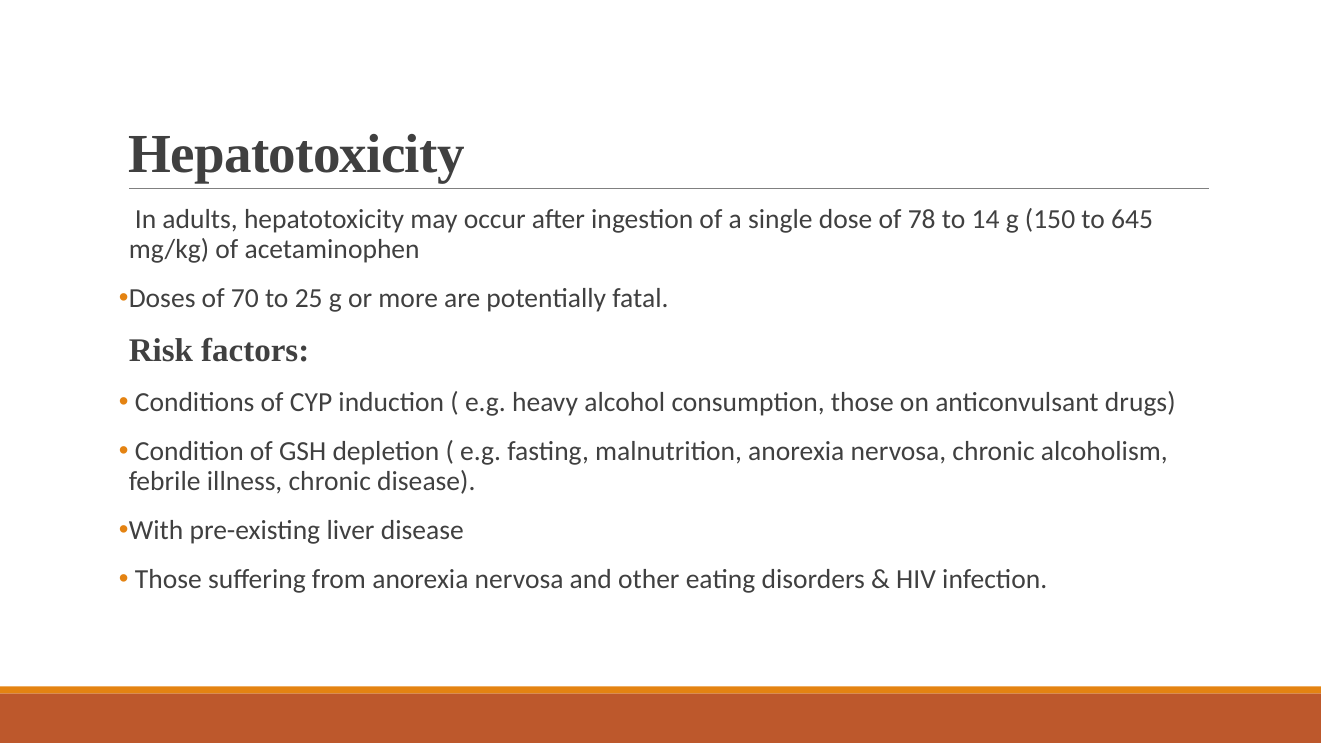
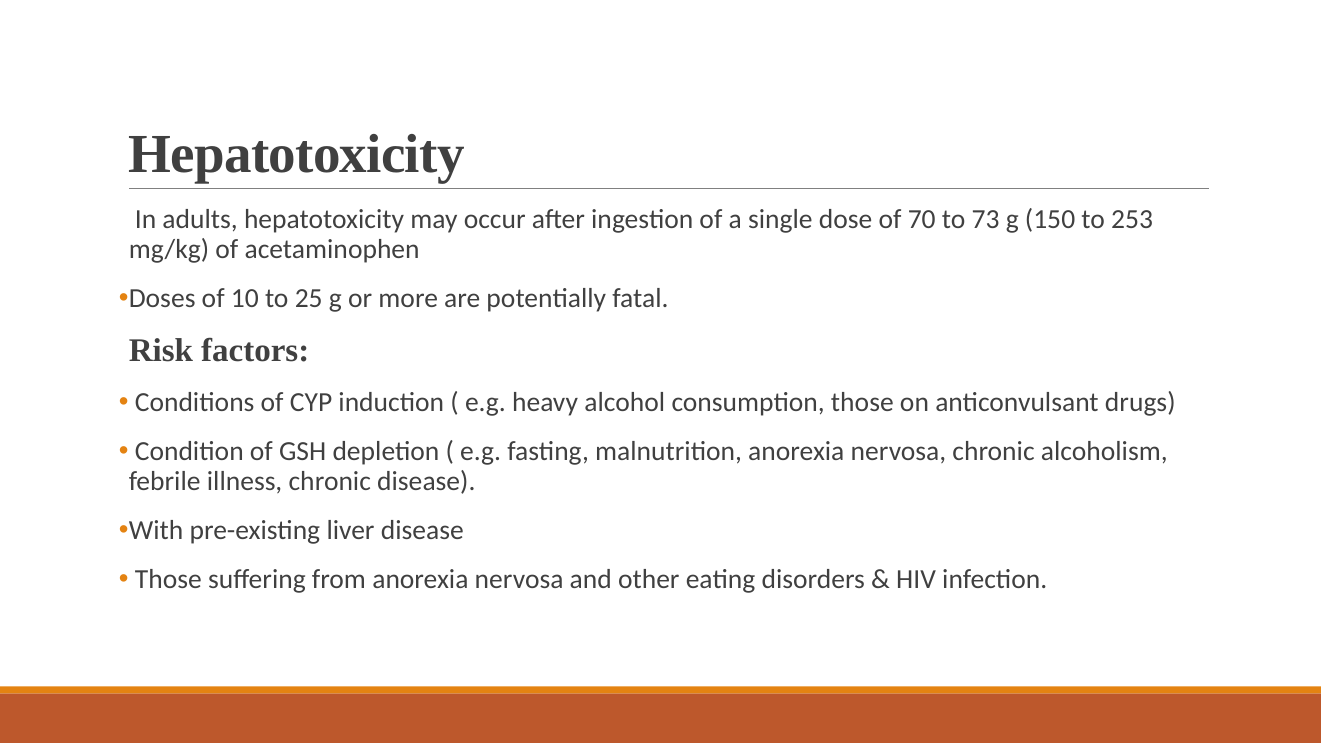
78: 78 -> 70
14: 14 -> 73
645: 645 -> 253
70: 70 -> 10
